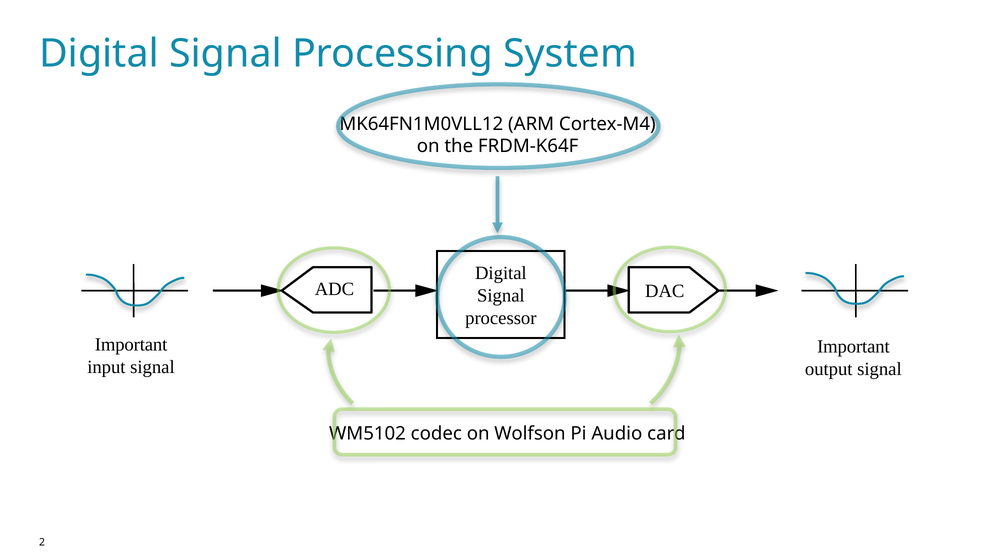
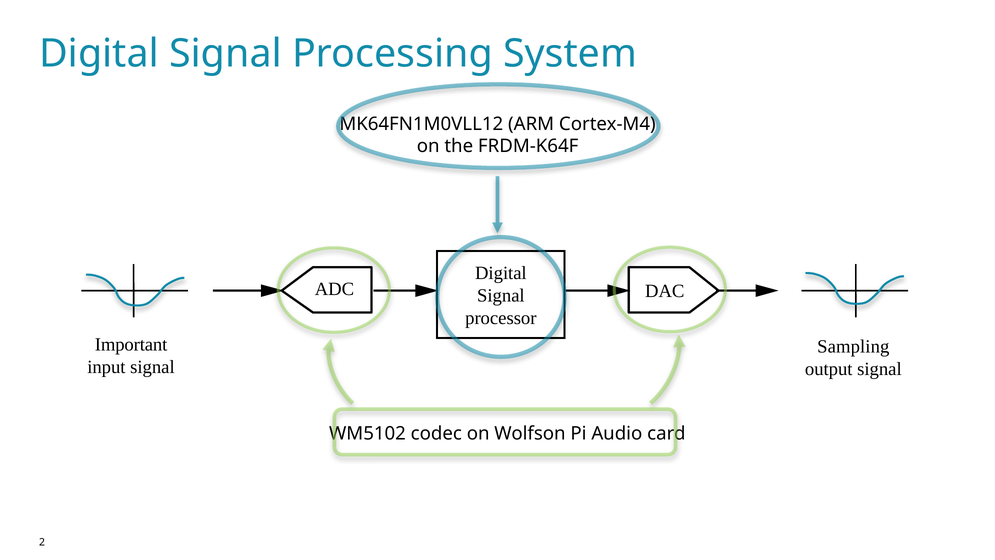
Important at (853, 347): Important -> Sampling
